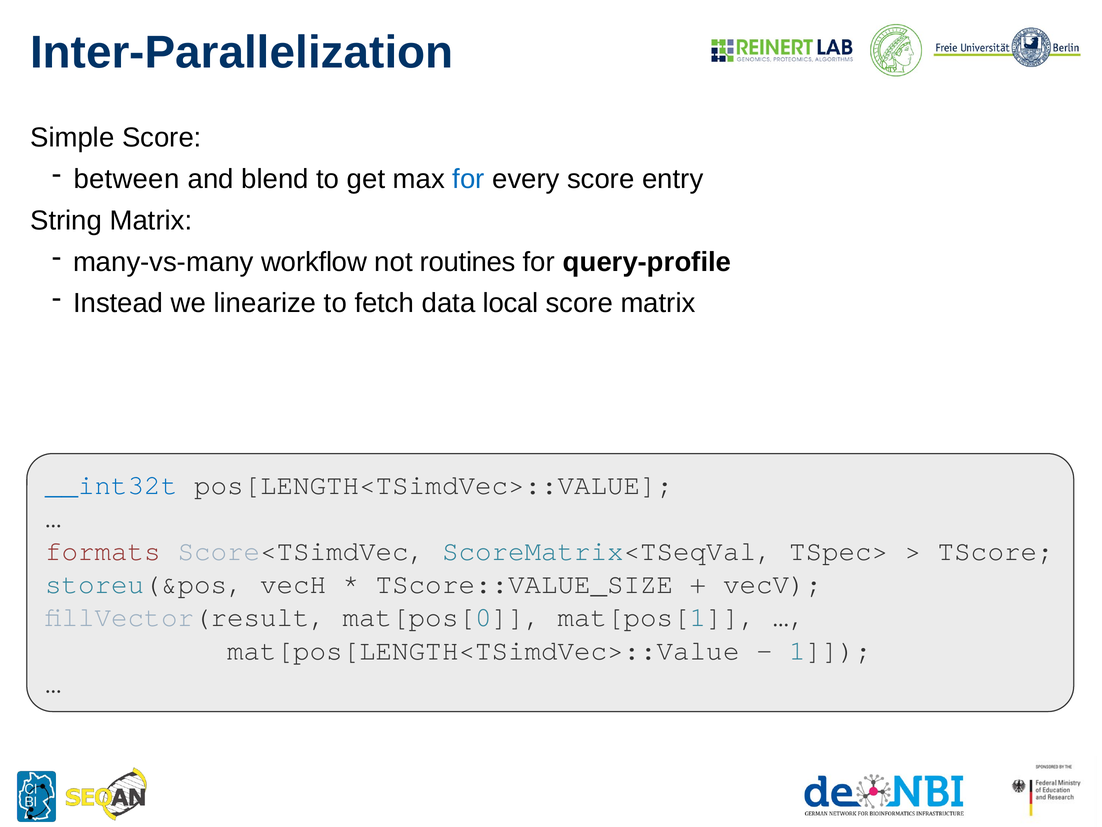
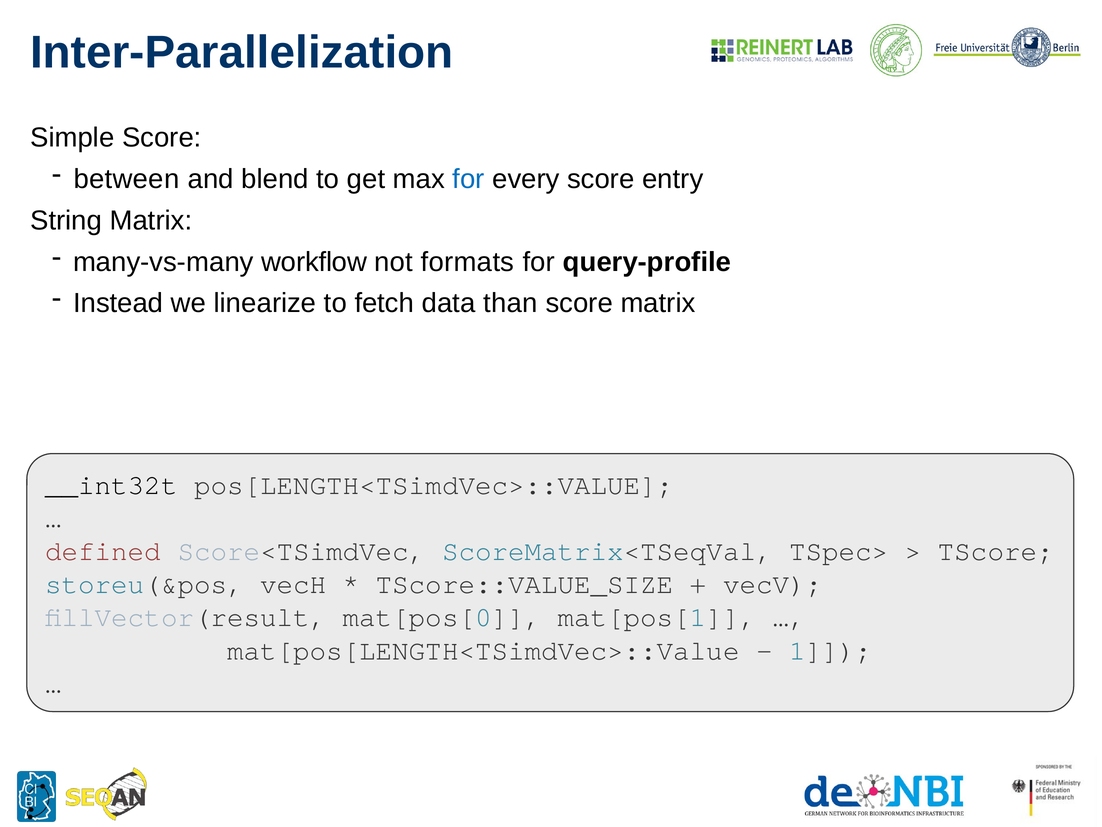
routines: routines -> formats
local: local -> than
__int32t colour: blue -> black
formats: formats -> defined
